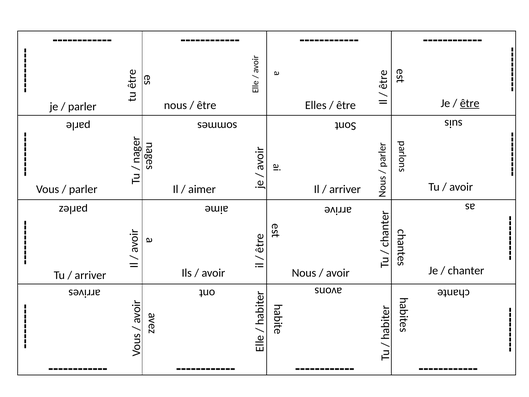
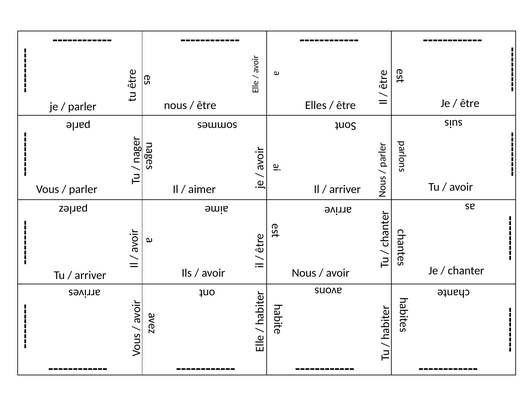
être at (470, 103) underline: present -> none
